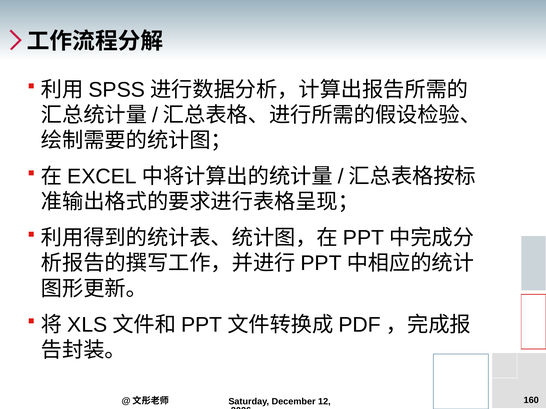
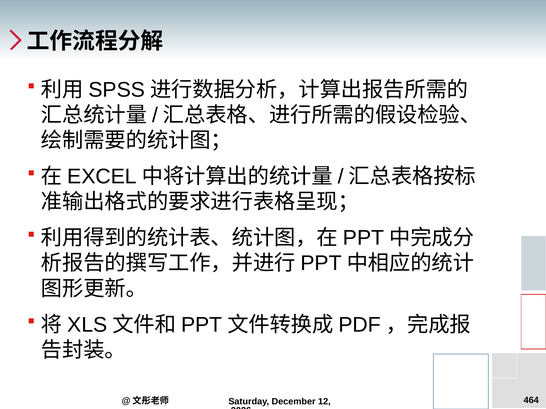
160: 160 -> 464
